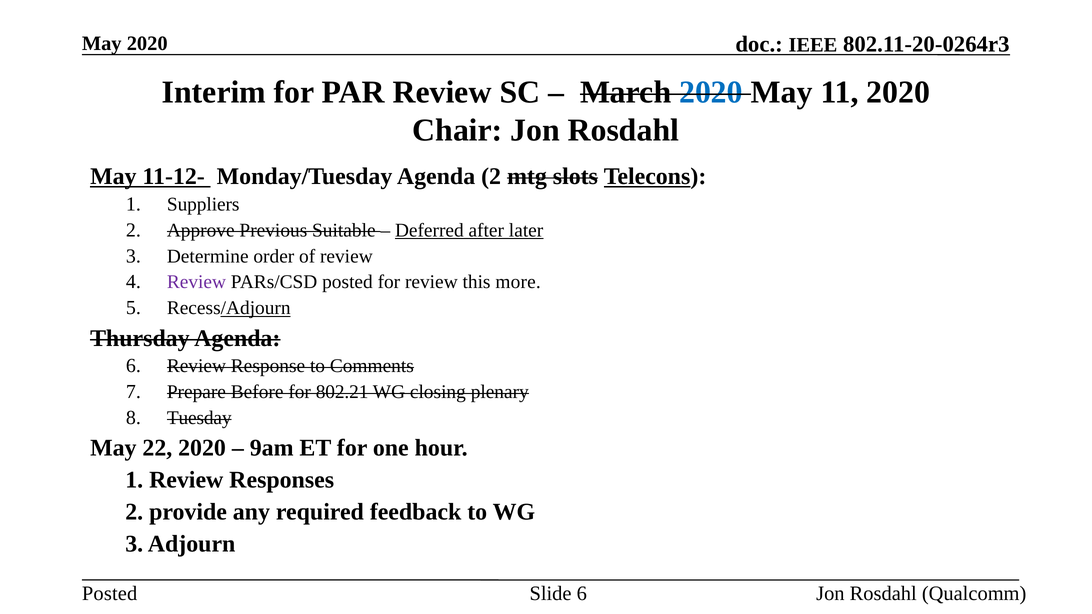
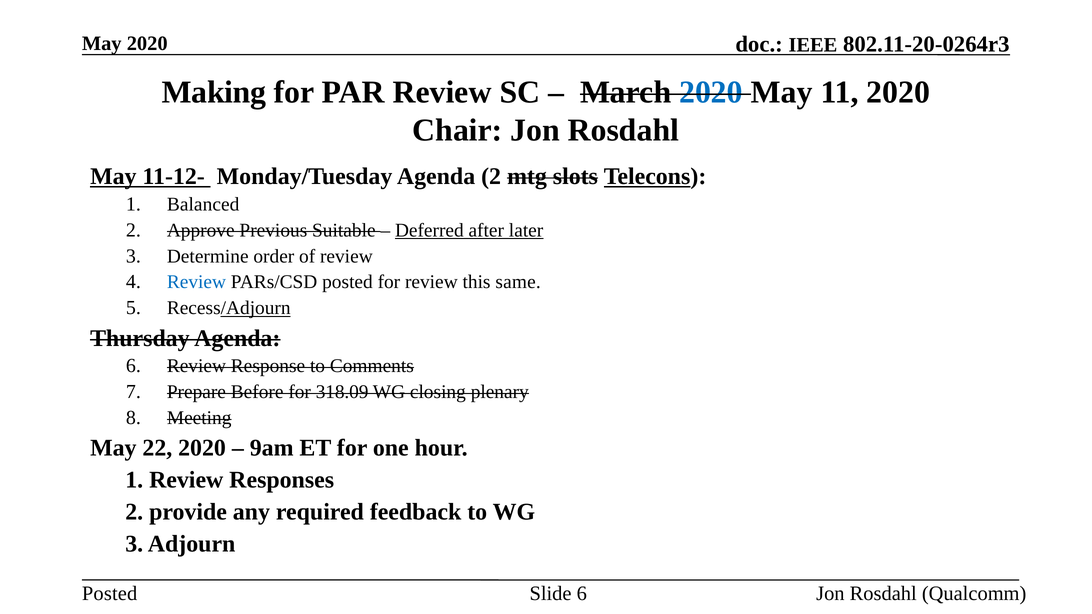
Interim: Interim -> Making
Suppliers: Suppliers -> Balanced
Review at (196, 282) colour: purple -> blue
more: more -> same
802.21: 802.21 -> 318.09
Tuesday: Tuesday -> Meeting
